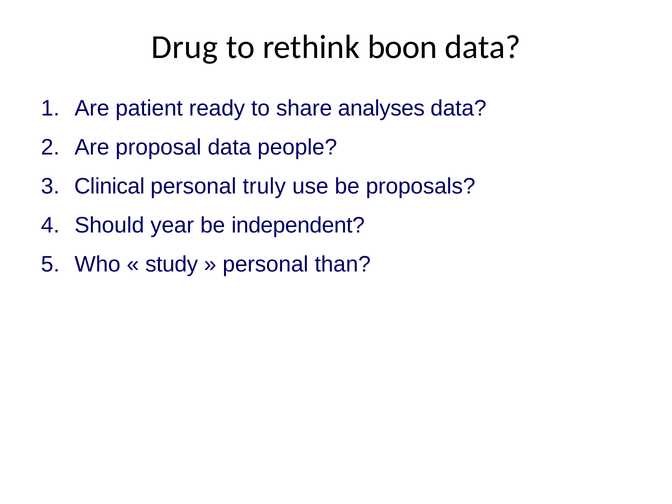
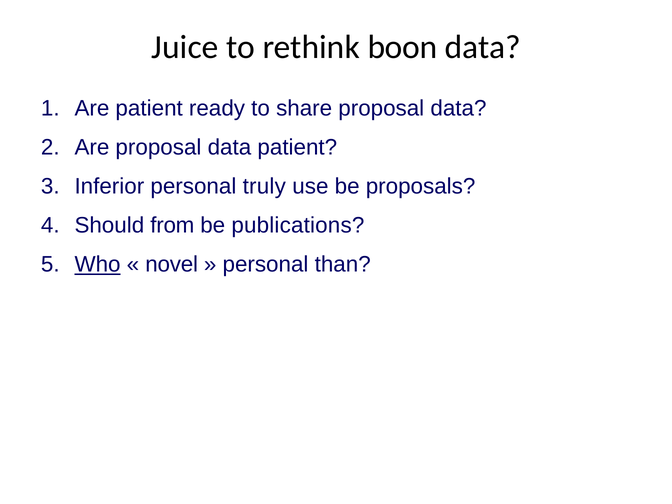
Drug: Drug -> Juice
share analyses: analyses -> proposal
data people: people -> patient
Clinical: Clinical -> Inferior
year: year -> from
independent: independent -> publications
Who underline: none -> present
study: study -> novel
